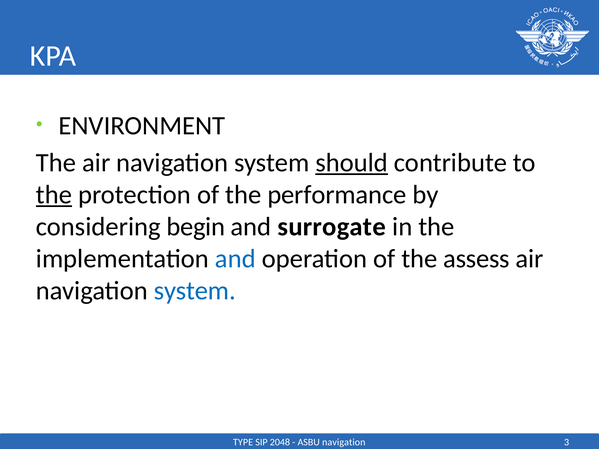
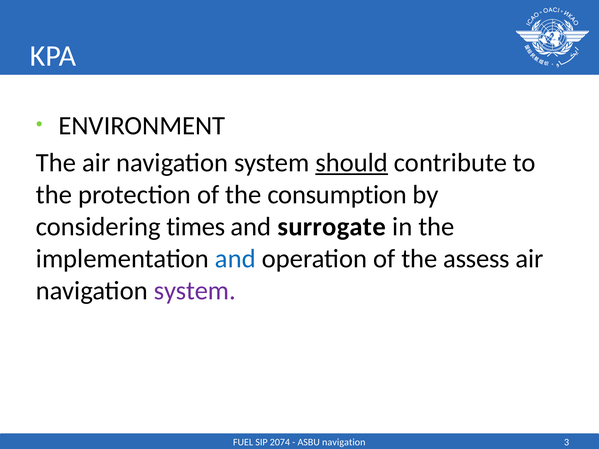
the at (54, 195) underline: present -> none
performance: performance -> consumption
begin: begin -> times
system at (195, 291) colour: blue -> purple
TYPE: TYPE -> FUEL
2048: 2048 -> 2074
